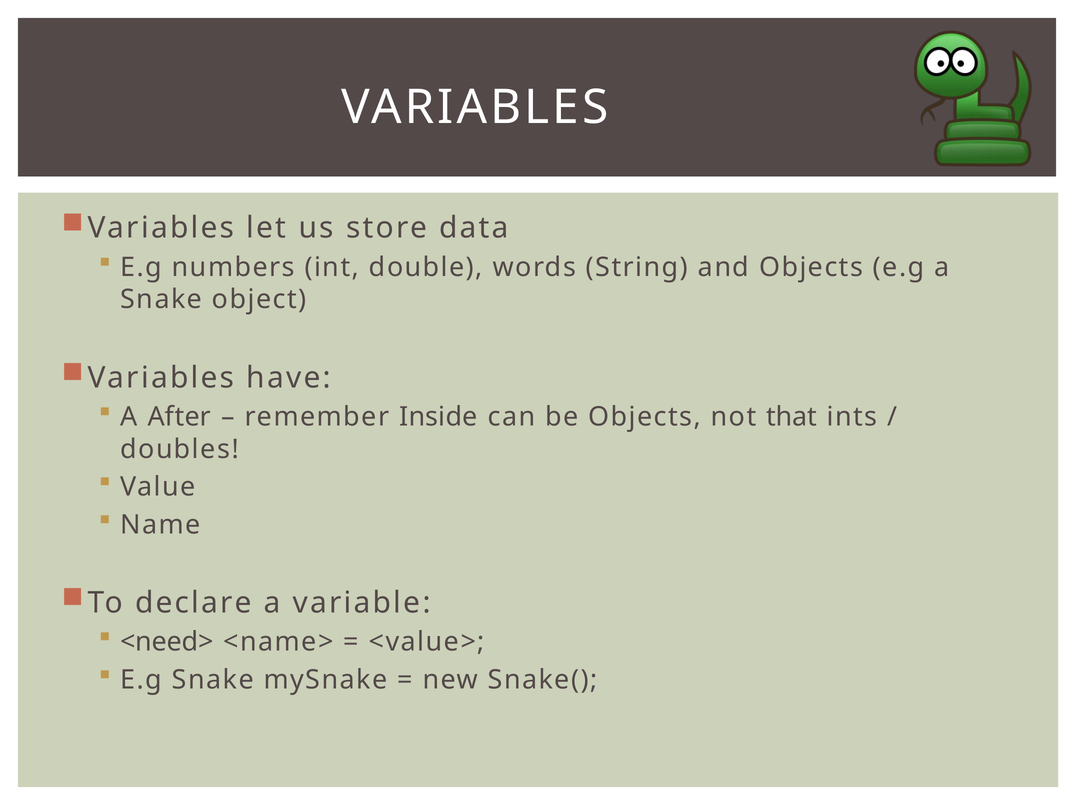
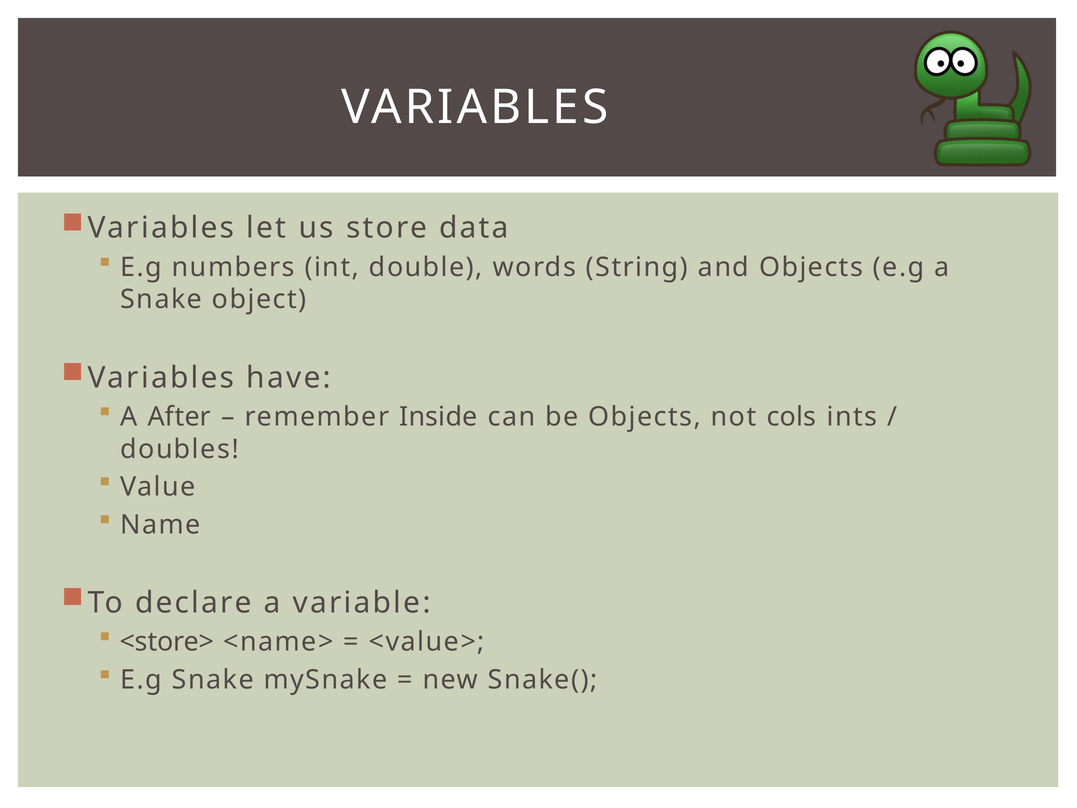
that: that -> cols
<need>: <need> -> <store>
